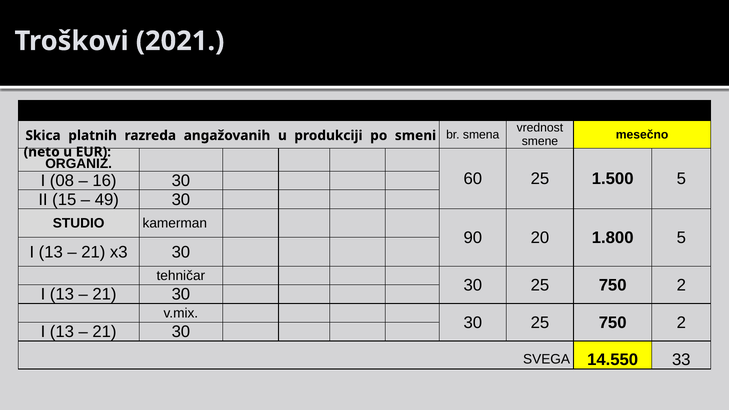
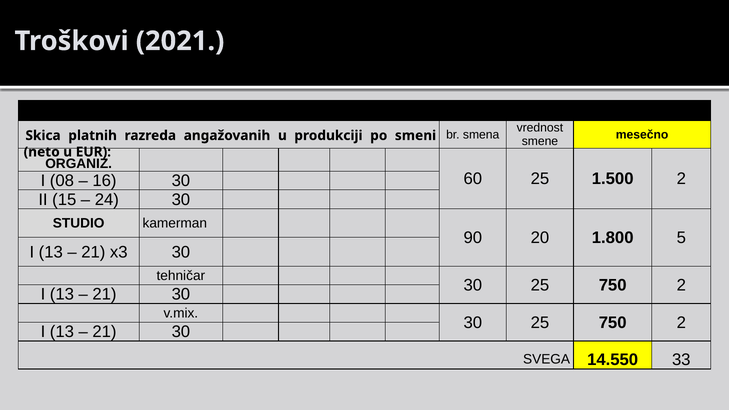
1.500 5: 5 -> 2
49: 49 -> 24
